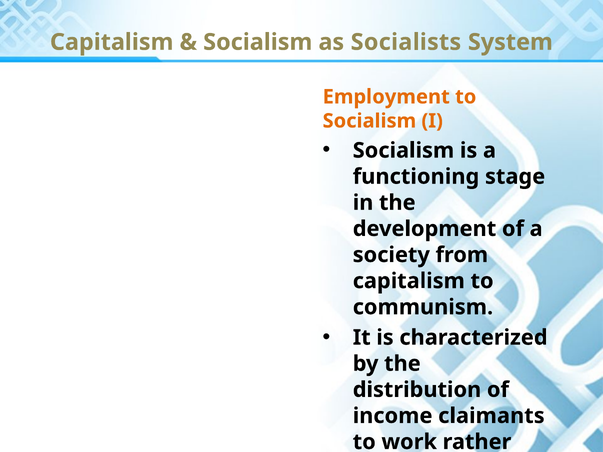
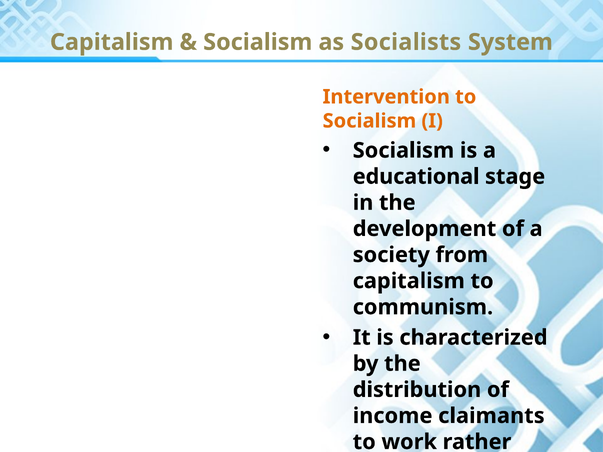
Employment: Employment -> Intervention
functioning: functioning -> educational
